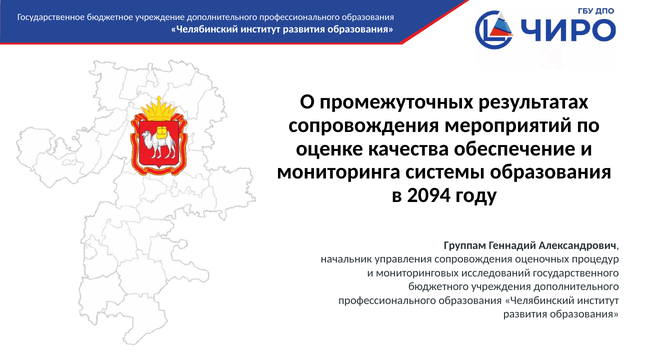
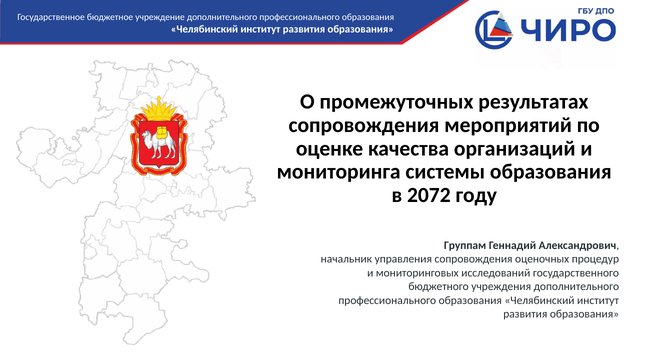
обеспечение: обеспечение -> организаций
2094: 2094 -> 2072
